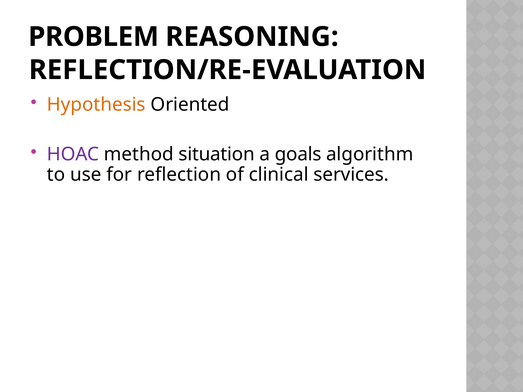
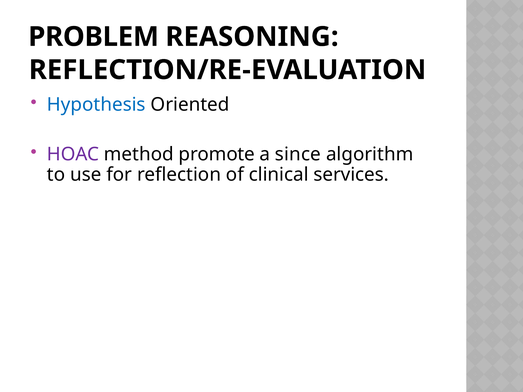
Hypothesis colour: orange -> blue
situation: situation -> promote
goals: goals -> since
